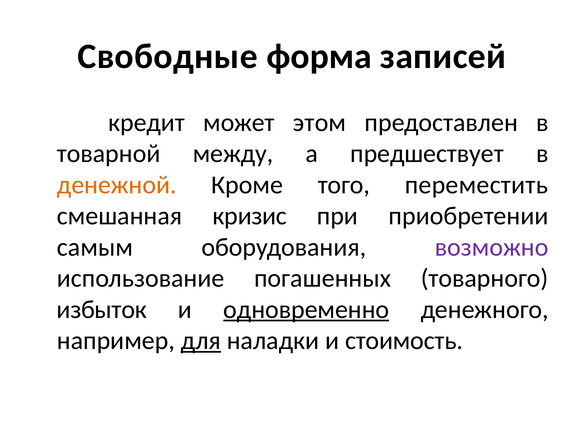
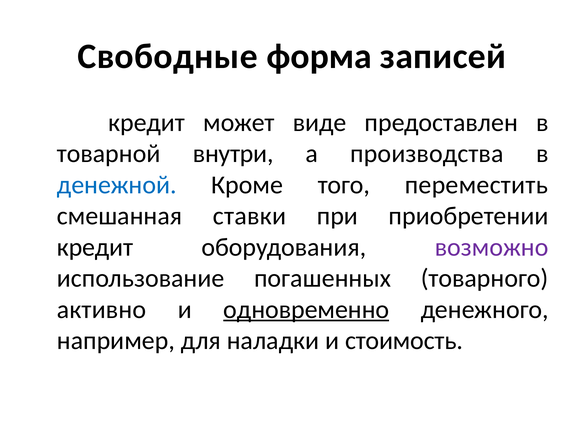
этом: этом -> виде
между: между -> внутри
предшествует: предшествует -> производства
денежной colour: orange -> blue
кризис: кризис -> ставки
самым at (95, 247): самым -> кредит
избыток: избыток -> активно
для underline: present -> none
